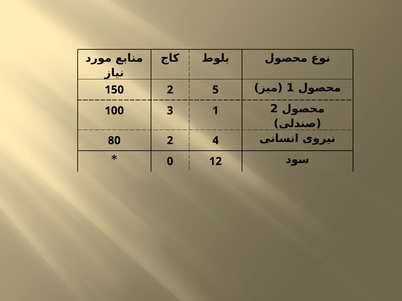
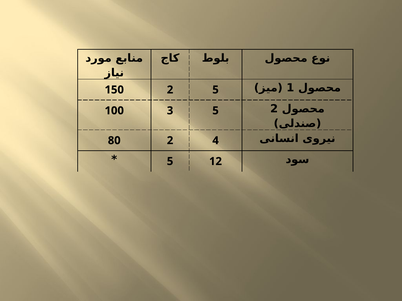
3 1: 1 -> 5
0 at (170, 162): 0 -> 5
